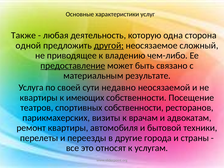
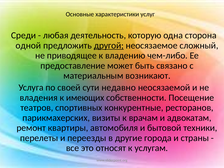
Также: Также -> Среди
предоставление underline: present -> none
результате: результате -> возникают
квартиры at (39, 98): квартиры -> владения
спортивных собственности: собственности -> конкурентные
